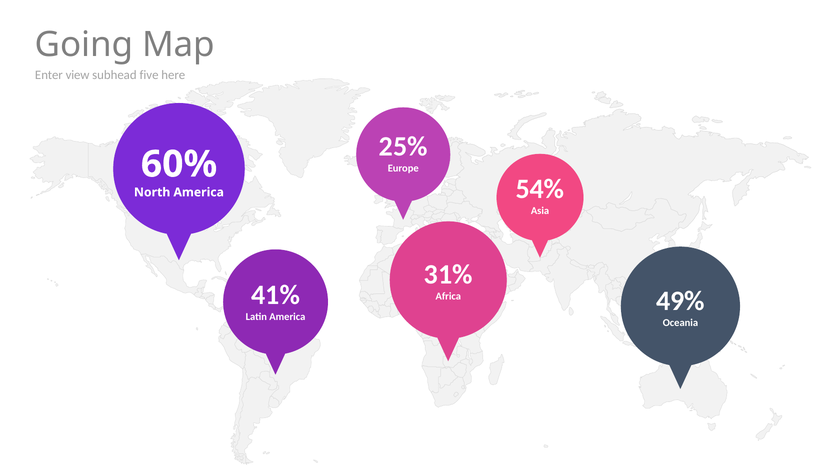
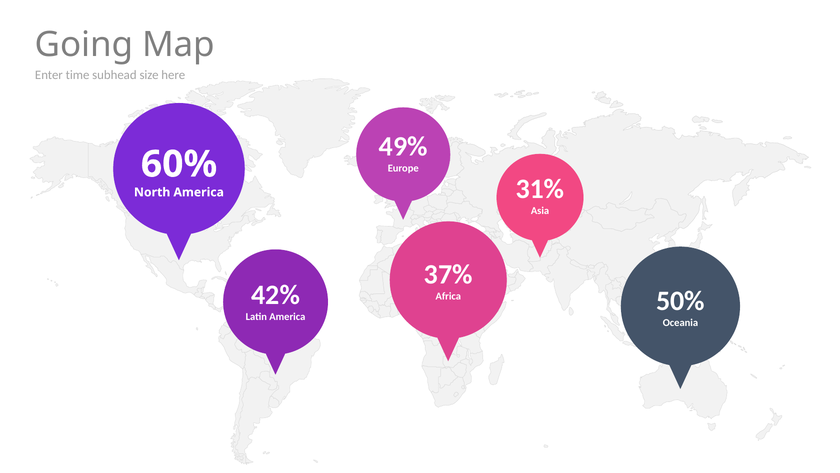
view: view -> time
five: five -> size
25%: 25% -> 49%
54%: 54% -> 31%
31%: 31% -> 37%
41%: 41% -> 42%
49%: 49% -> 50%
